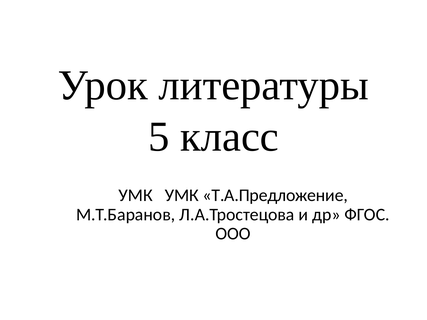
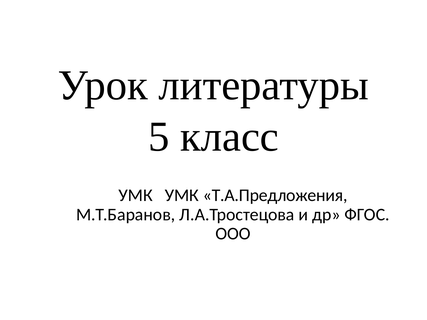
Т.А.Предложение: Т.А.Предложение -> Т.А.Предложения
